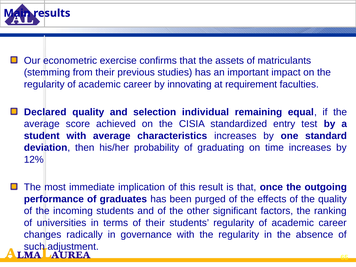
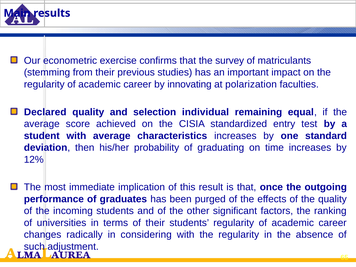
assets: assets -> survey
requirement: requirement -> polarization
governance: governance -> considering
